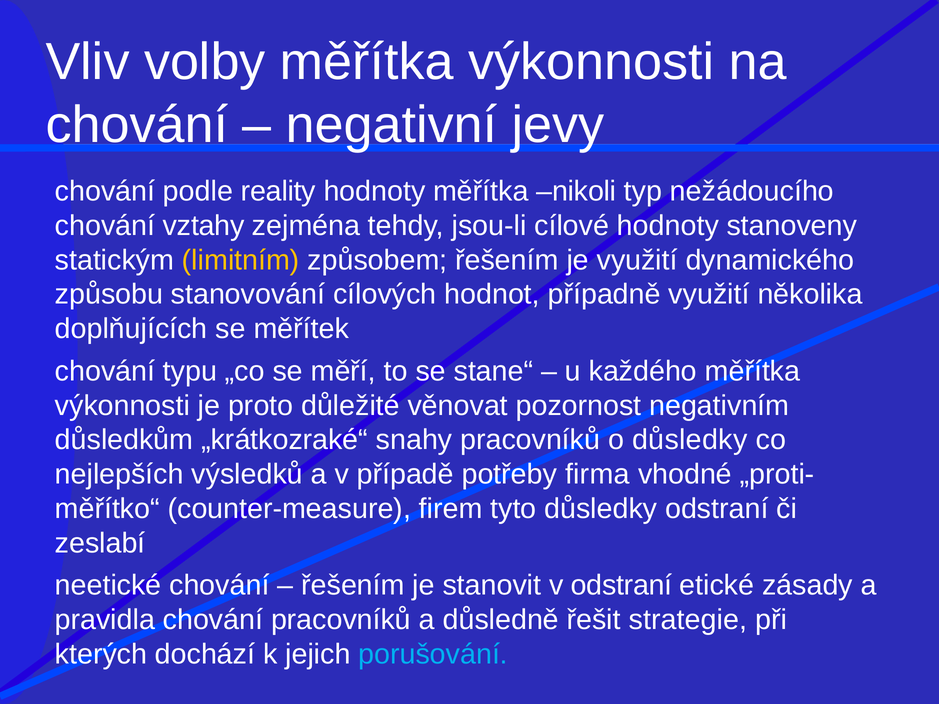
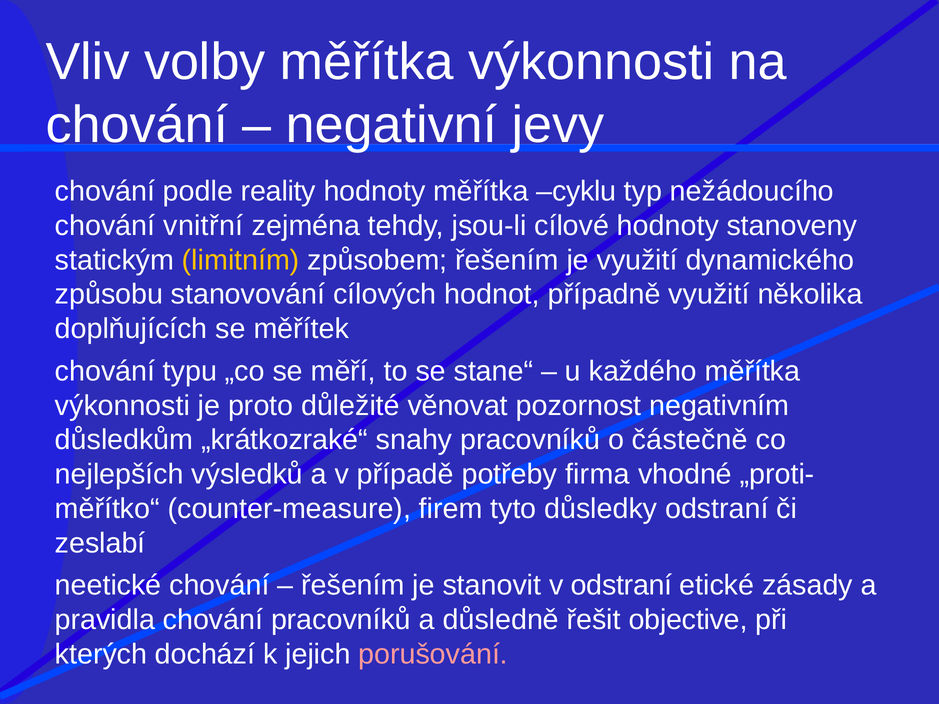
nikoli: nikoli -> cyklu
vztahy: vztahy -> vnitřní
o důsledky: důsledky -> částečně
strategie: strategie -> objective
porušování colour: light blue -> pink
